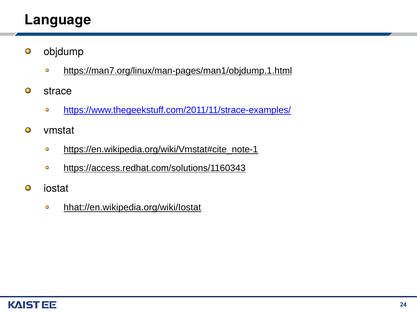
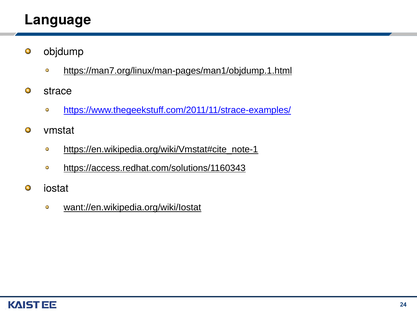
hhat://en.wikipedia.org/wiki/Iostat: hhat://en.wikipedia.org/wiki/Iostat -> want://en.wikipedia.org/wiki/Iostat
